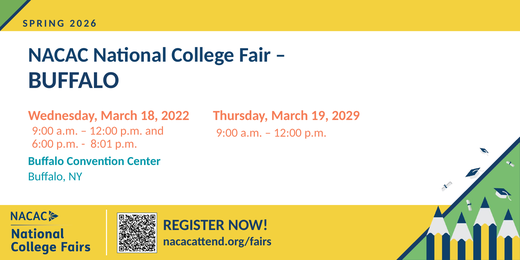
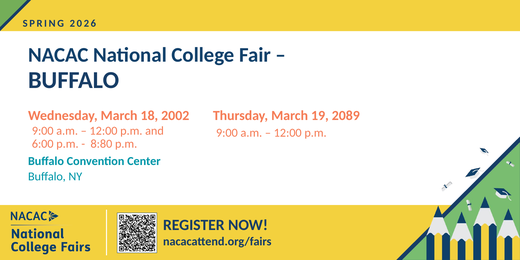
2022: 2022 -> 2002
2029: 2029 -> 2089
8:01: 8:01 -> 8:80
